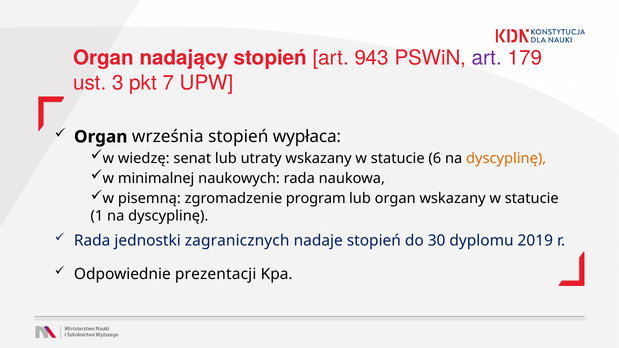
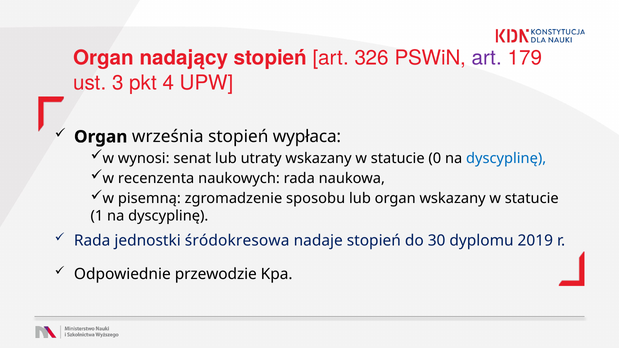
943: 943 -> 326
7: 7 -> 4
wiedzę: wiedzę -> wynosi
6: 6 -> 0
dyscyplinę at (506, 158) colour: orange -> blue
minimalnej: minimalnej -> recenzenta
program: program -> sposobu
zagranicznych: zagranicznych -> śródokresowa
prezentacji: prezentacji -> przewodzie
